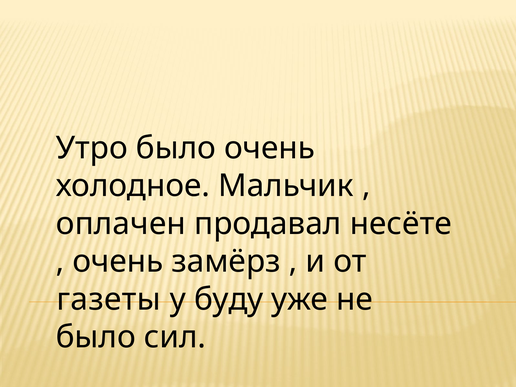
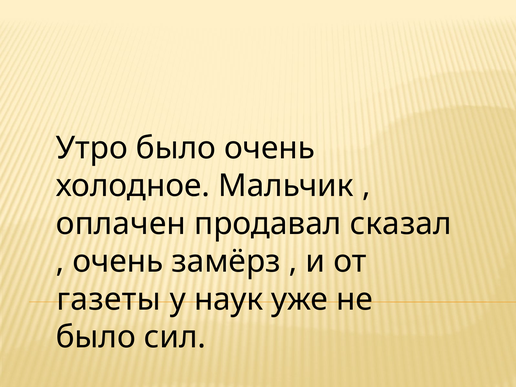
несёте: несёте -> сказал
буду: буду -> наук
